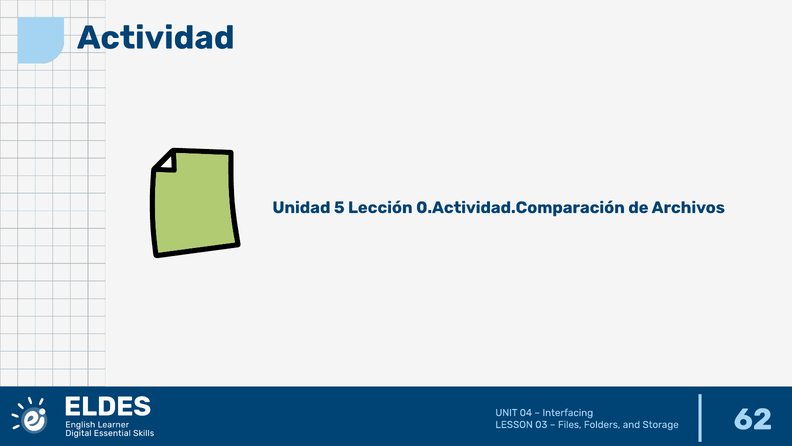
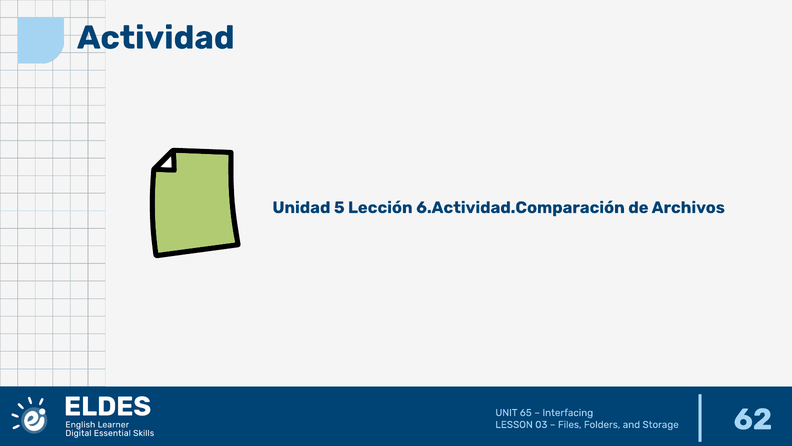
0.Actividad.Comparación: 0.Actividad.Comparación -> 6.Actividad.Comparación
04: 04 -> 65
